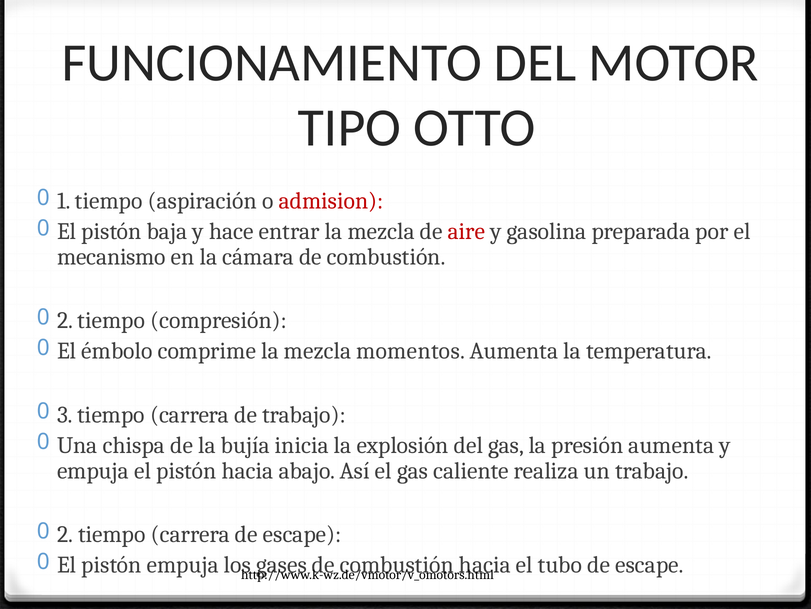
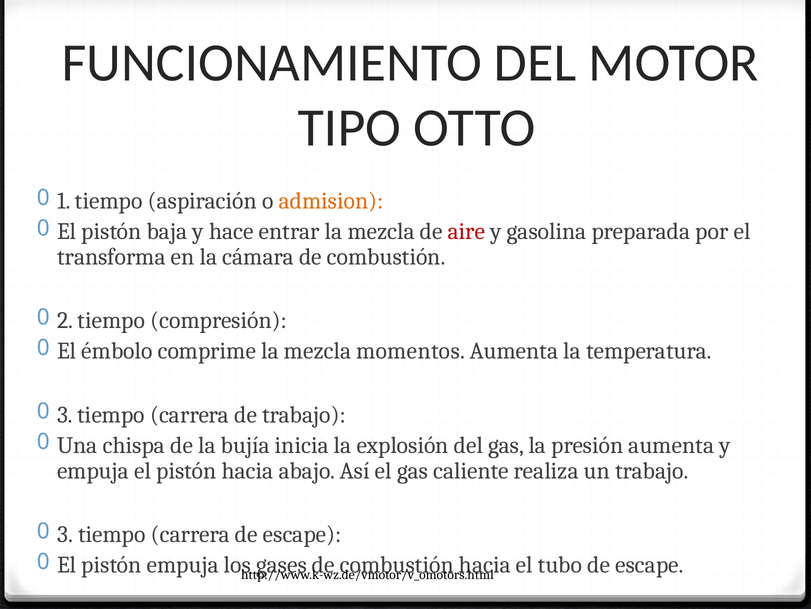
admision colour: red -> orange
mecanismo: mecanismo -> transforma
2 at (65, 534): 2 -> 3
